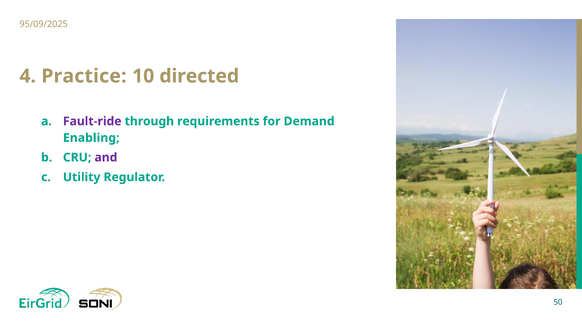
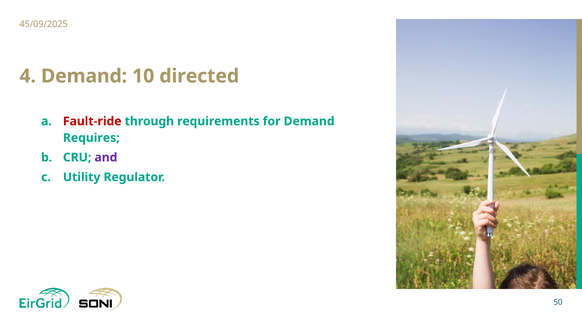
95/09/2025: 95/09/2025 -> 45/09/2025
4 Practice: Practice -> Demand
Fault-ride colour: purple -> red
Enabling: Enabling -> Requires
